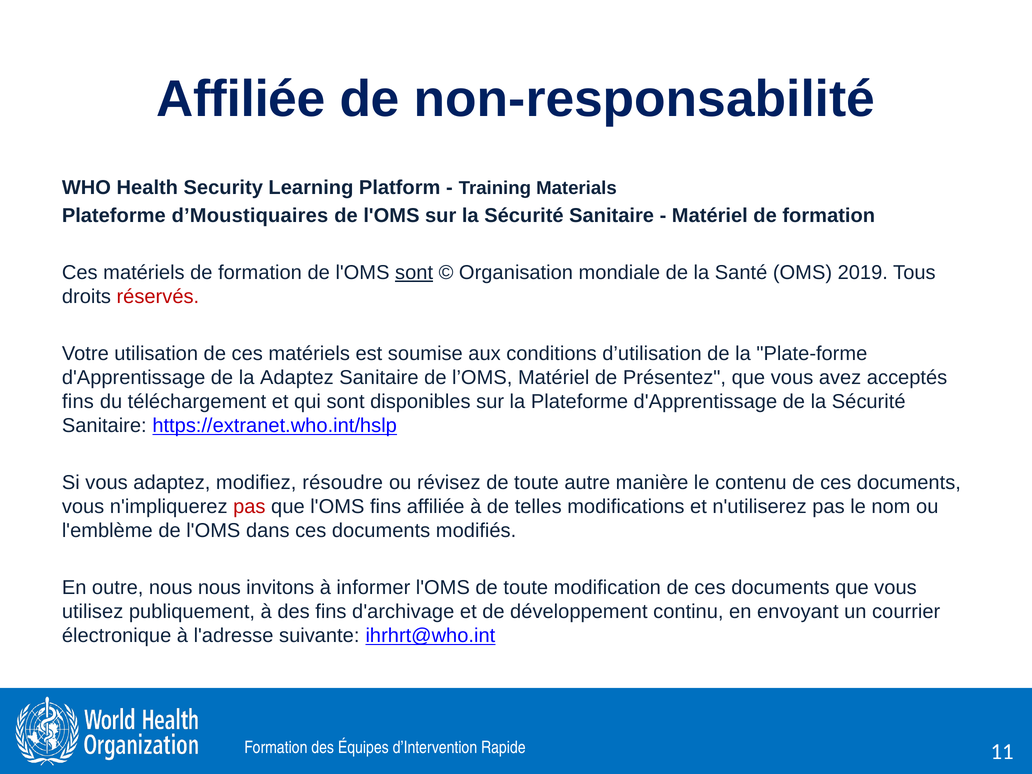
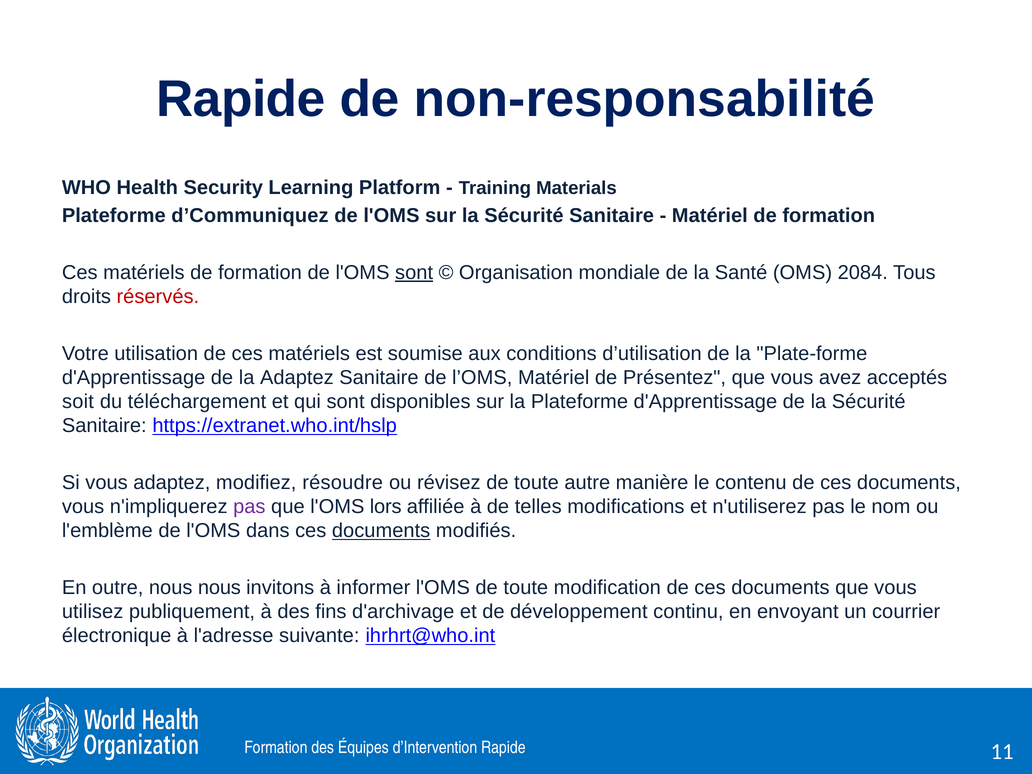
Affiliée at (241, 99): Affiliée -> Rapide
d’Moustiquaires: d’Moustiquaires -> d’Communiquez
2019: 2019 -> 2084
fins at (78, 402): fins -> soit
pas at (249, 507) colour: red -> purple
l'OMS fins: fins -> lors
documents at (381, 531) underline: none -> present
